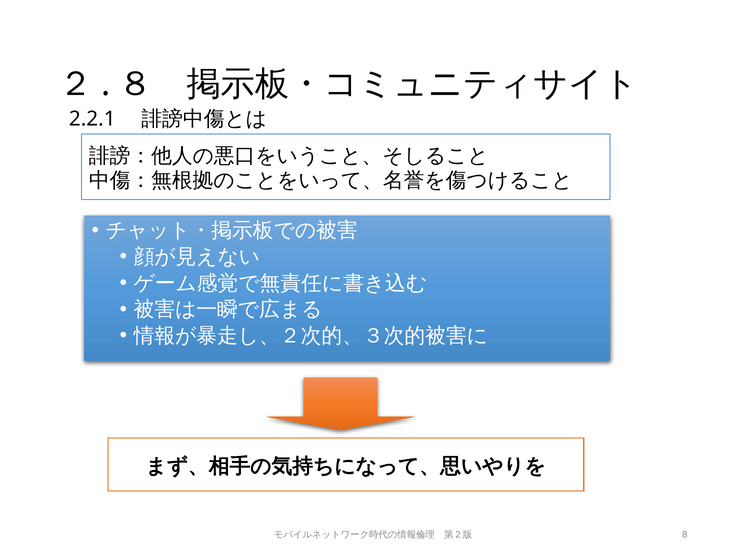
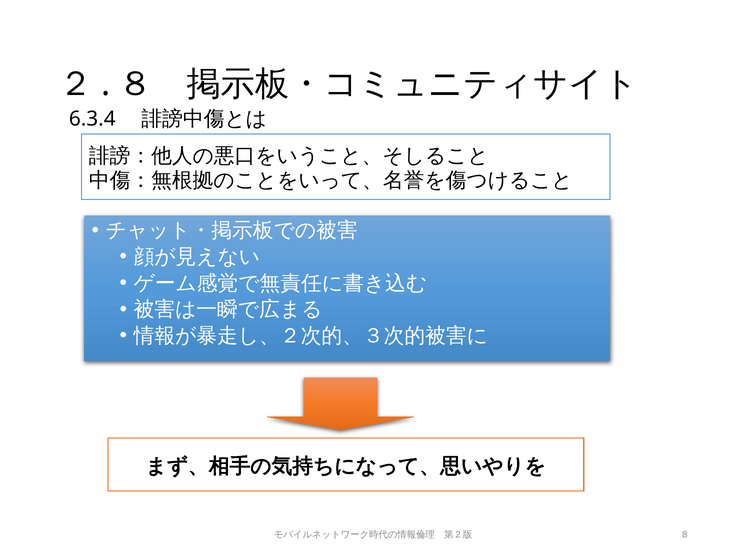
2.2.1: 2.2.1 -> 6.3.4
